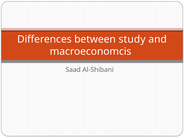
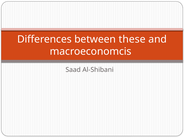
study: study -> these
